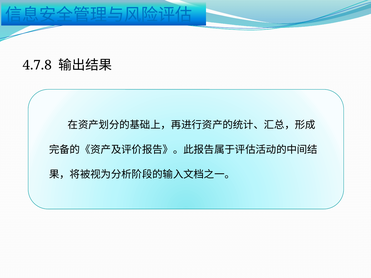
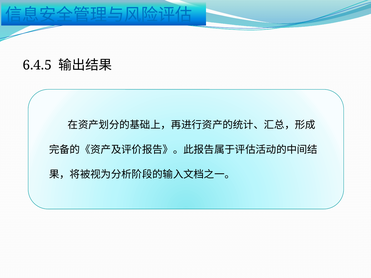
4.7.8: 4.7.8 -> 6.4.5
